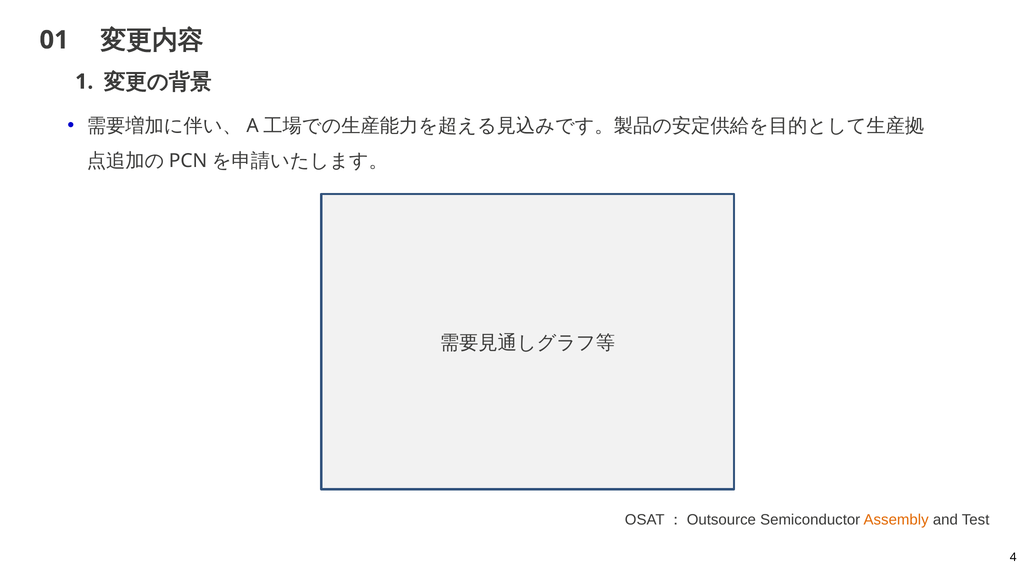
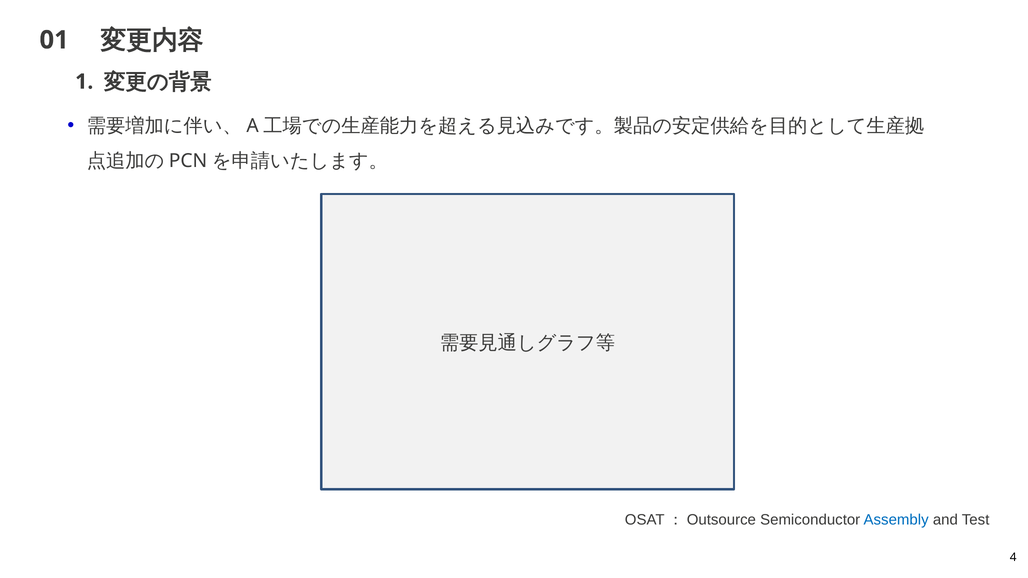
Assembly colour: orange -> blue
